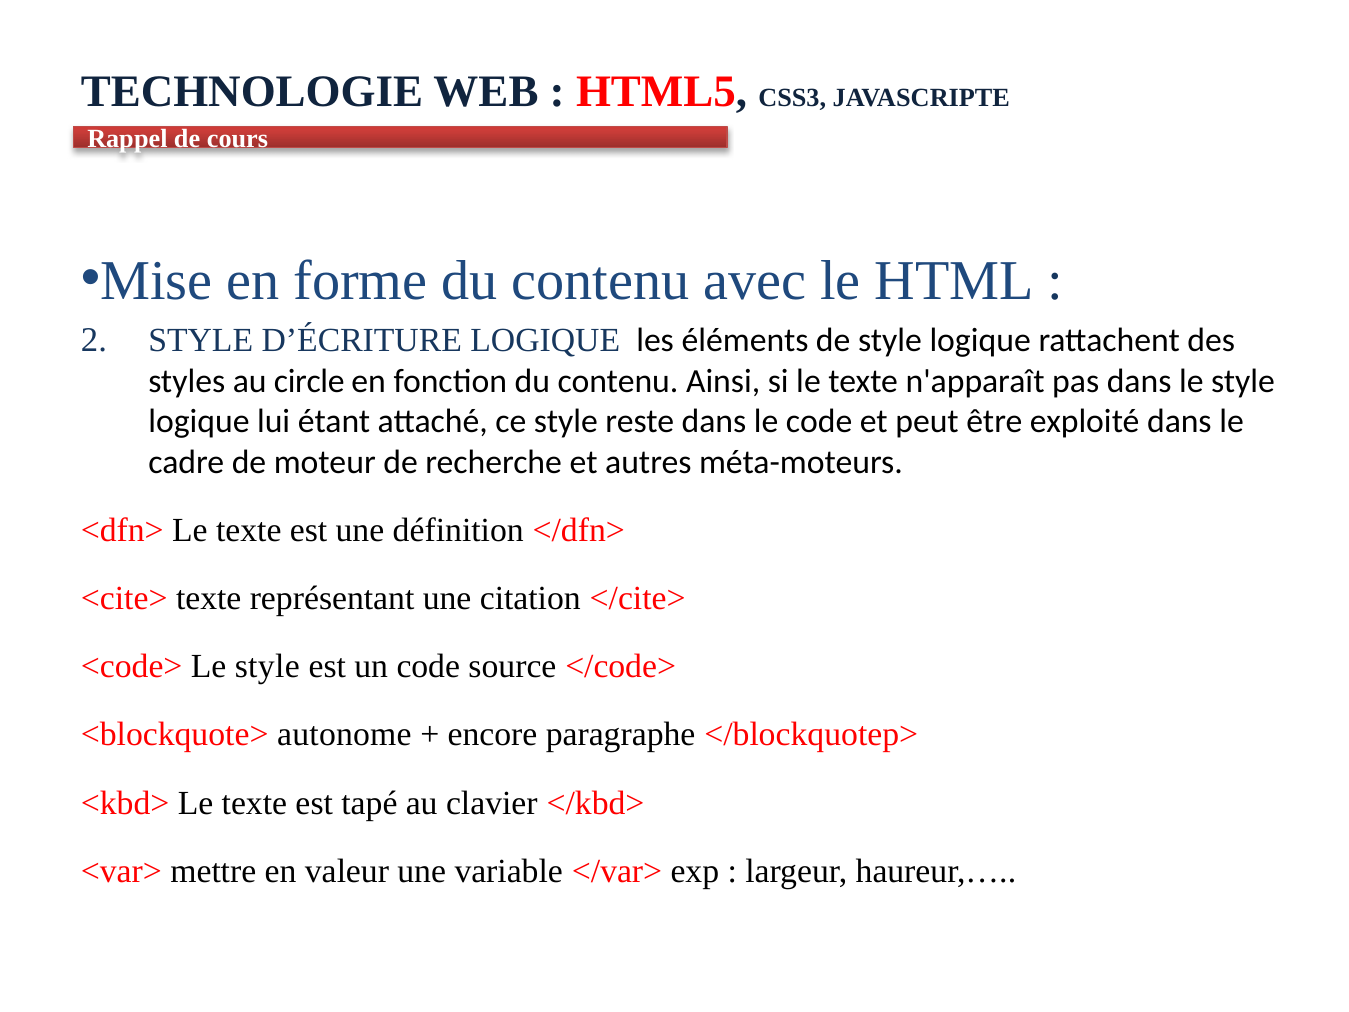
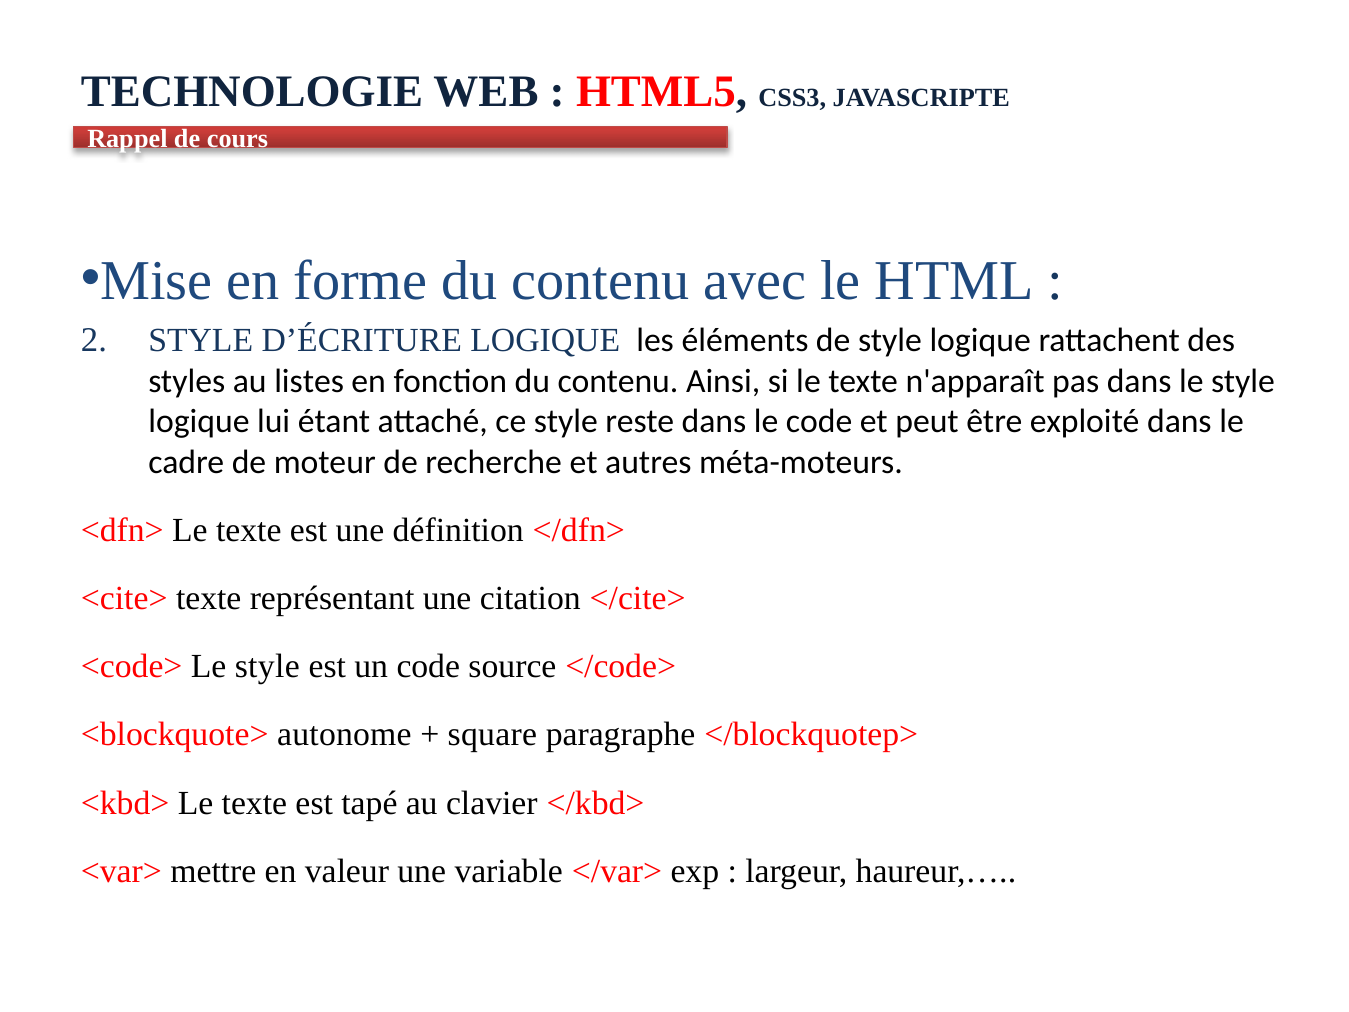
circle: circle -> listes
encore: encore -> square
